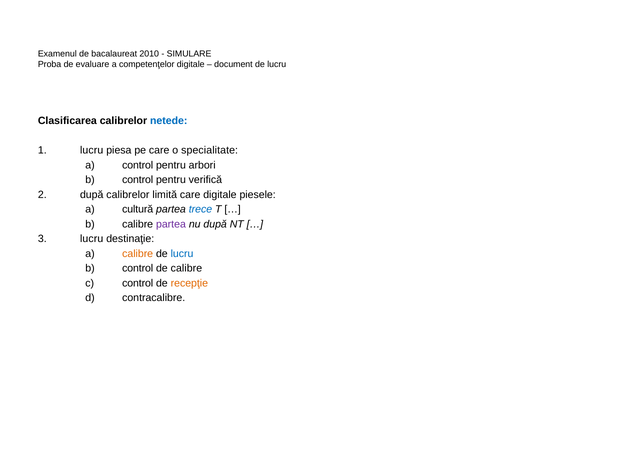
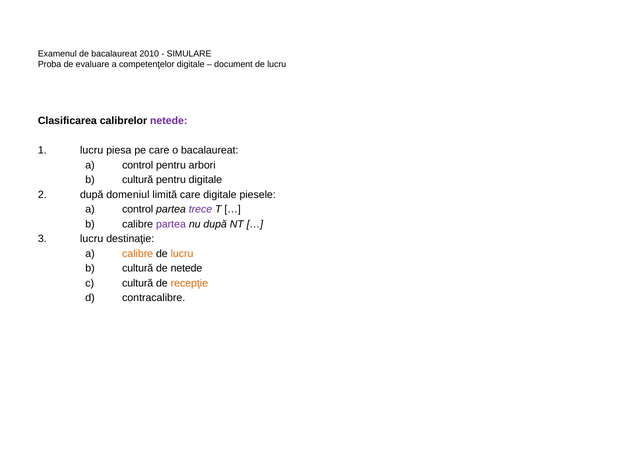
netede at (169, 121) colour: blue -> purple
o specialitate: specialitate -> bacalaureat
control at (138, 180): control -> cultură
pentru verifică: verifică -> digitale
după calibrelor: calibrelor -> domeniul
cultură at (138, 209): cultură -> control
trece colour: blue -> purple
lucru at (182, 254) colour: blue -> orange
control at (138, 268): control -> cultură
de calibre: calibre -> netede
control at (138, 283): control -> cultură
